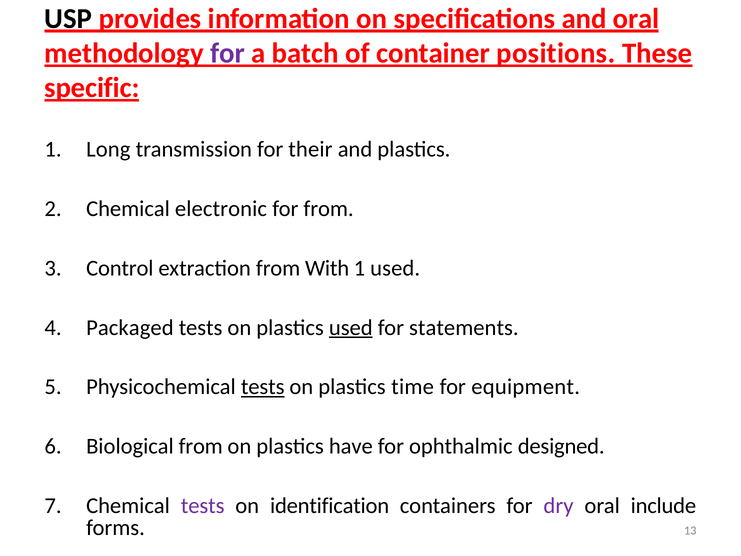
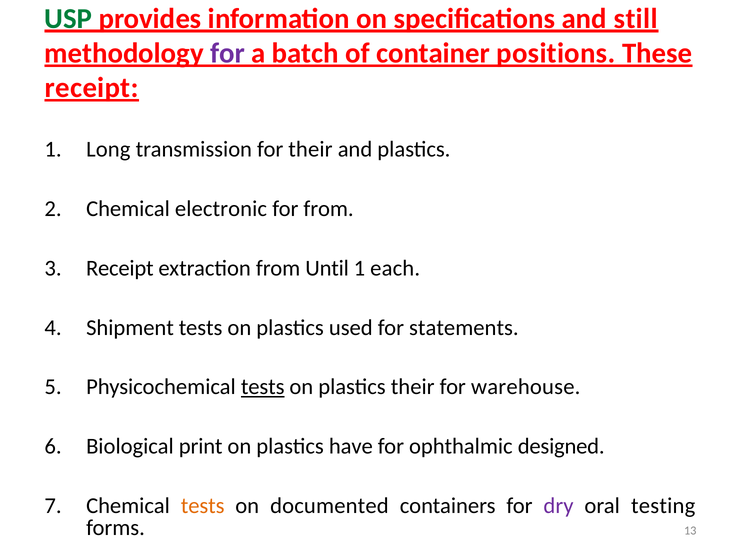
USP colour: black -> green
and oral: oral -> still
specific at (92, 88): specific -> receipt
Control at (120, 268): Control -> Receipt
With: With -> Until
1 used: used -> each
Packaged: Packaged -> Shipment
used at (351, 327) underline: present -> none
plastics time: time -> their
equipment: equipment -> warehouse
Biological from: from -> print
tests at (203, 506) colour: purple -> orange
identification: identification -> documented
include: include -> testing
